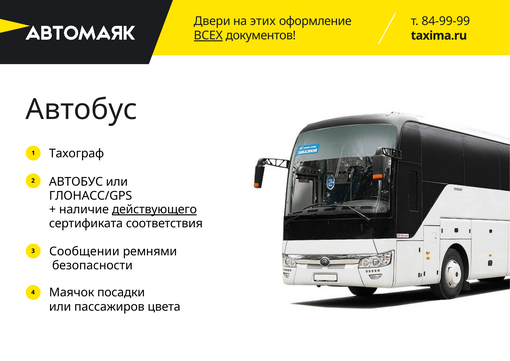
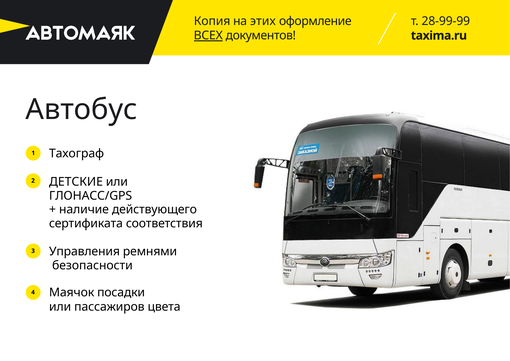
Двери: Двери -> Копия
84-99-99: 84-99-99 -> 28-99-99
АВТОБУС at (76, 182): АВТОБУС -> ДЕТСКИЕ
действующего underline: present -> none
Сообщении: Сообщении -> Управления
